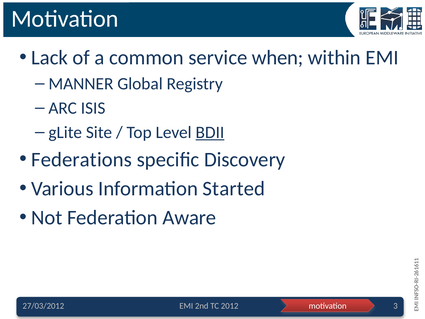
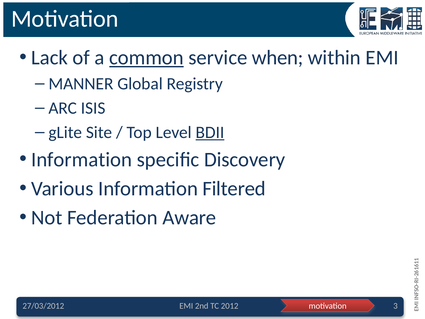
common underline: none -> present
Federations at (82, 159): Federations -> Information
Started: Started -> Filtered
